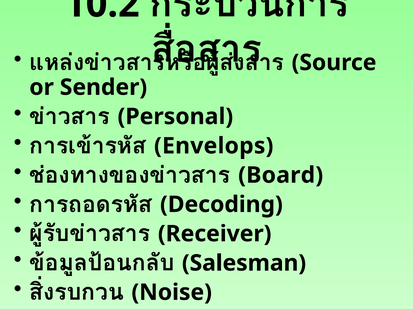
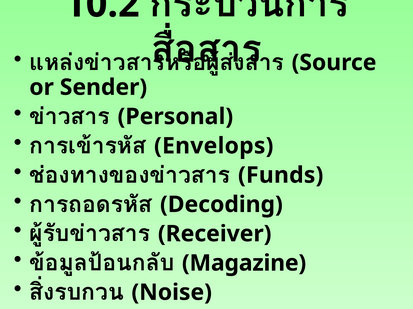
Board: Board -> Funds
Salesman: Salesman -> Magazine
